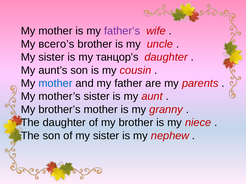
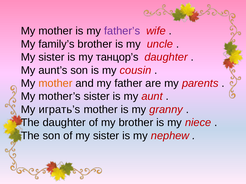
всего’s: всего’s -> family’s
mother at (55, 84) colour: blue -> orange
brother’s: brother’s -> играть’s
